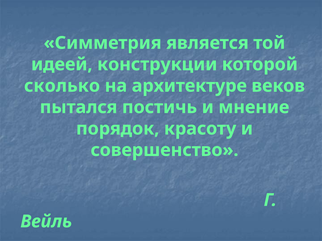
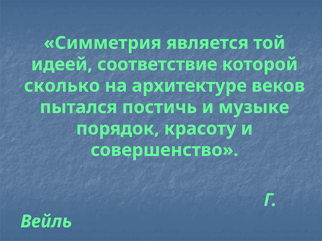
конструкции: конструкции -> соответствие
мнение: мнение -> музыке
